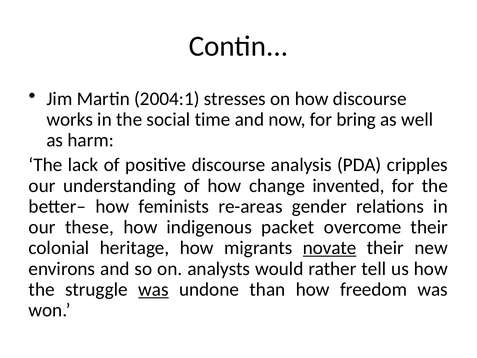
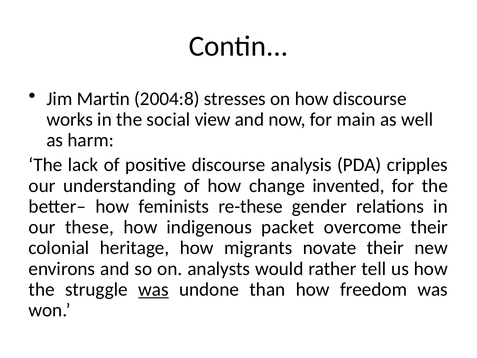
2004:1: 2004:1 -> 2004:8
time: time -> view
bring: bring -> main
re-areas: re-areas -> re-these
novate underline: present -> none
